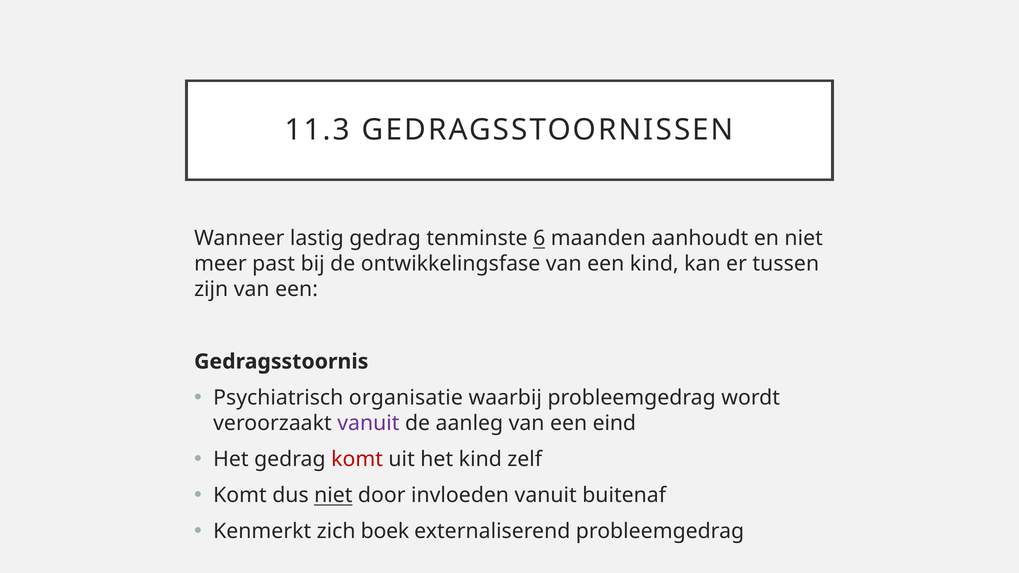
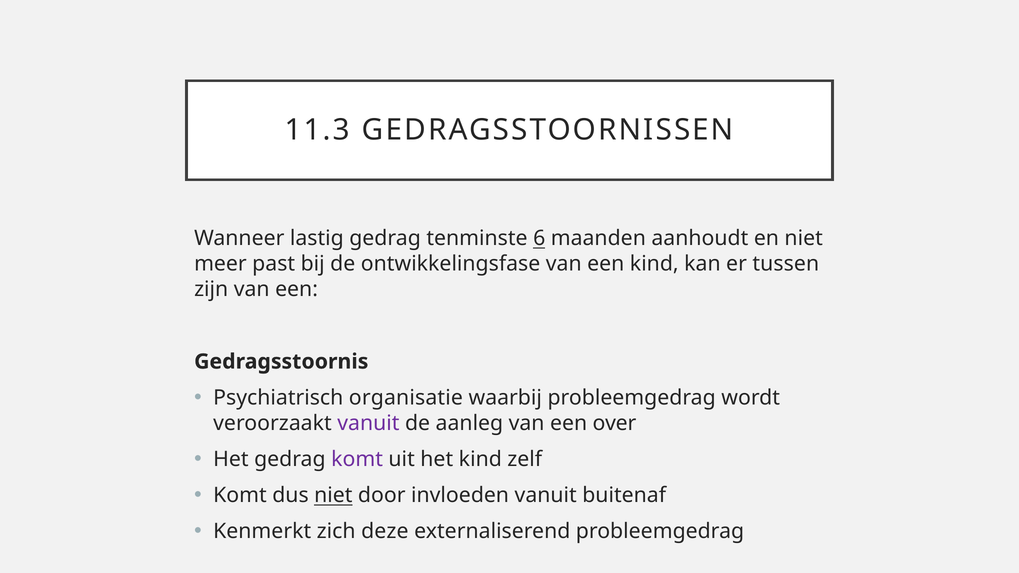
eind: eind -> over
komt at (357, 459) colour: red -> purple
boek: boek -> deze
